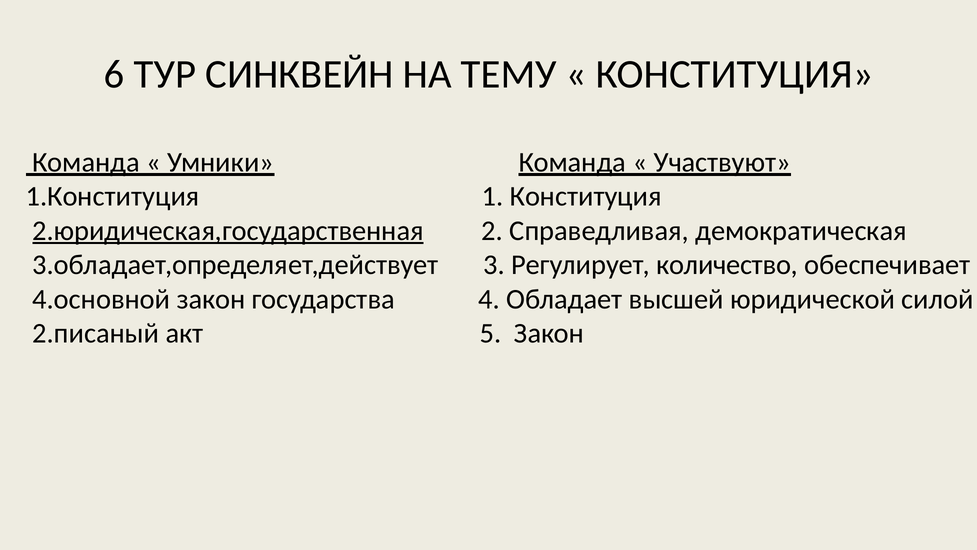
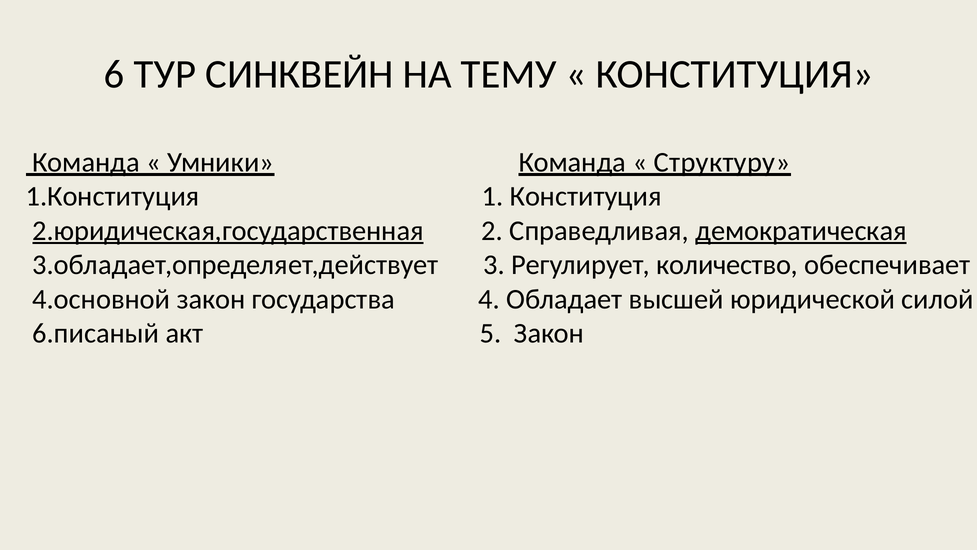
Участвуют: Участвуют -> Структуру
демократическая underline: none -> present
2.писаный: 2.писаный -> 6.писаный
